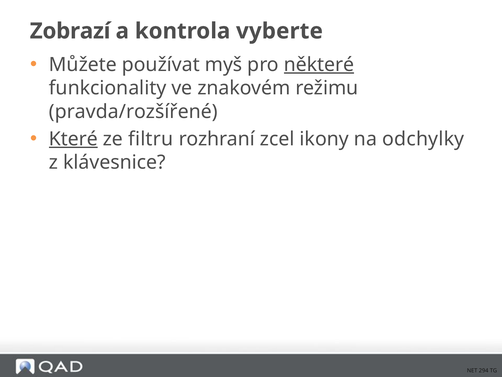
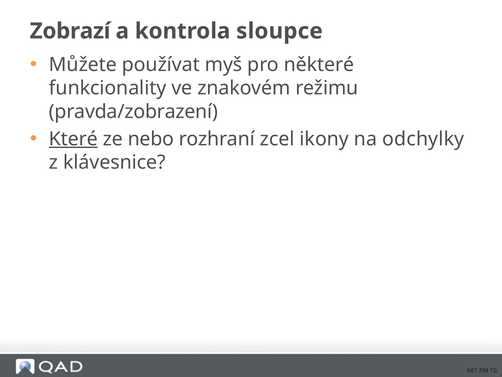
vyberte: vyberte -> sloupce
některé underline: present -> none
pravda/rozšířené: pravda/rozšířené -> pravda/zobrazení
filtru: filtru -> nebo
